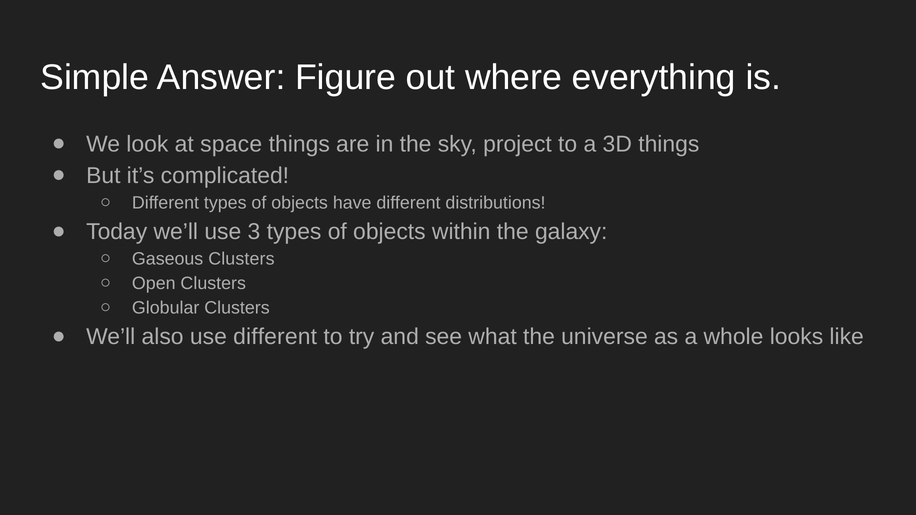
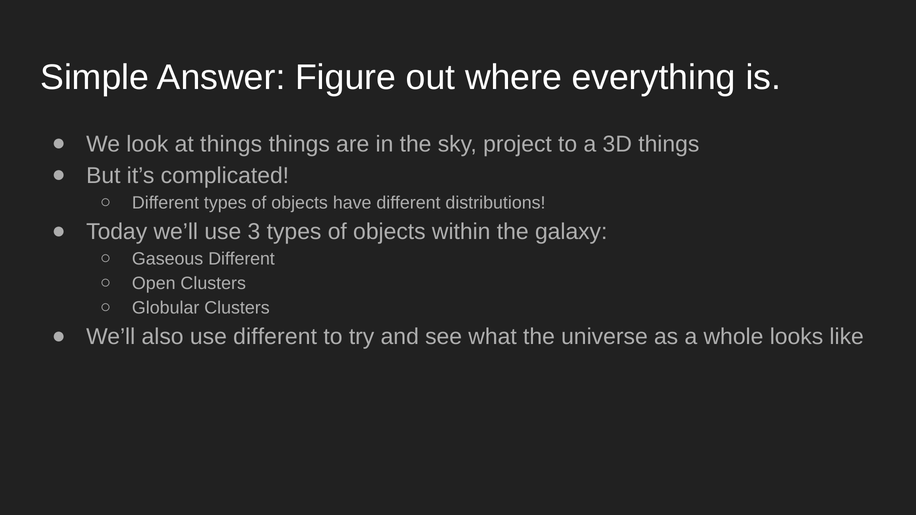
at space: space -> things
Gaseous Clusters: Clusters -> Different
